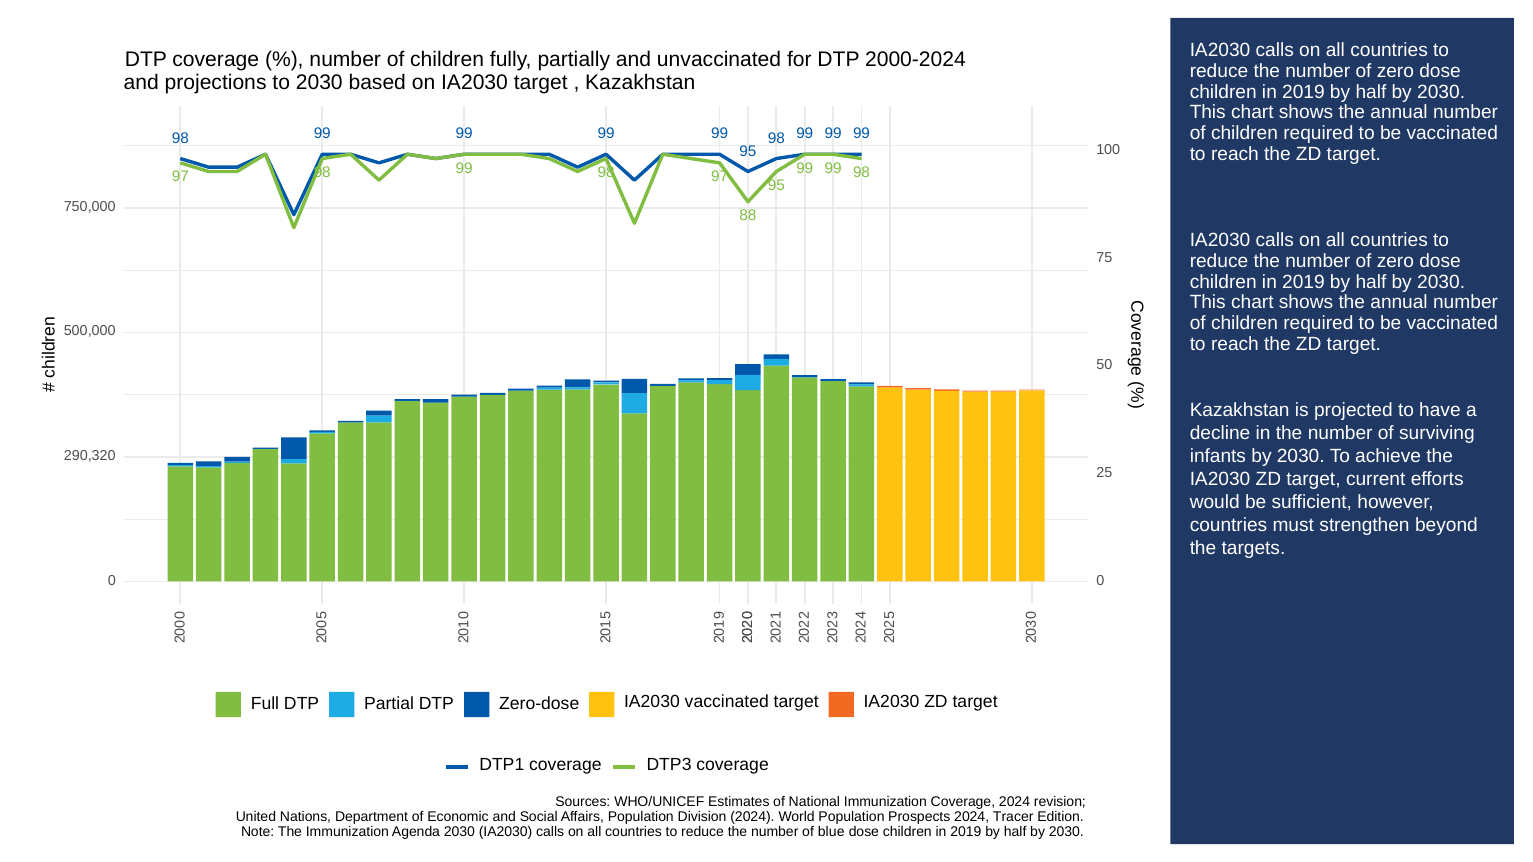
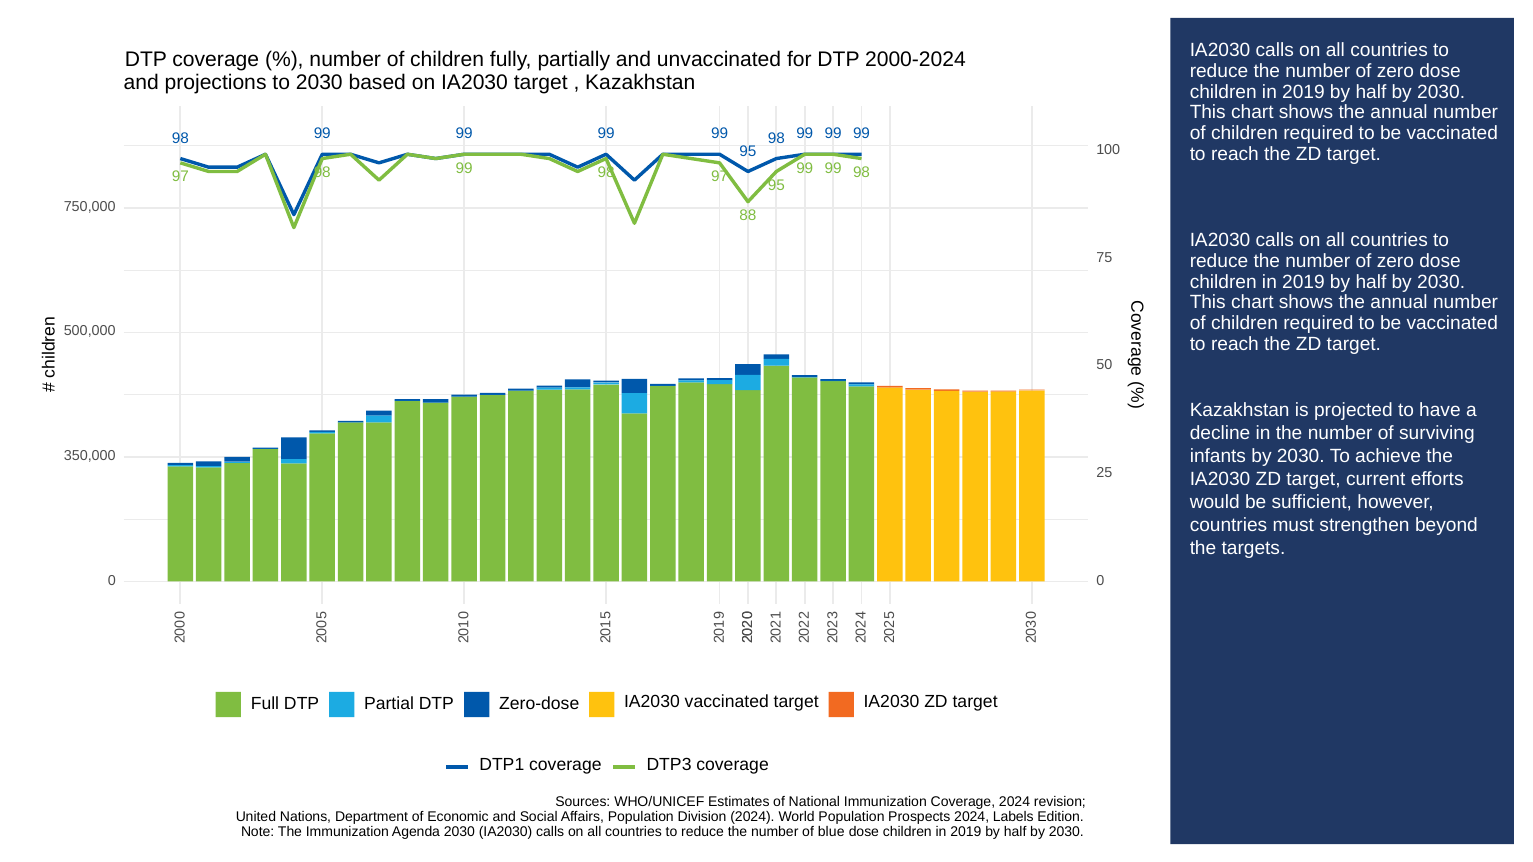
290,320: 290,320 -> 350,000
Tracer: Tracer -> Labels
